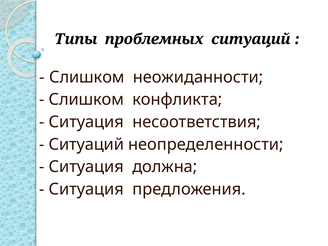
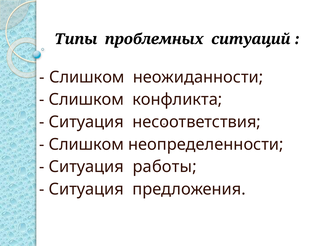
Ситуаций at (86, 144): Ситуаций -> Слишком
должна: должна -> работы
